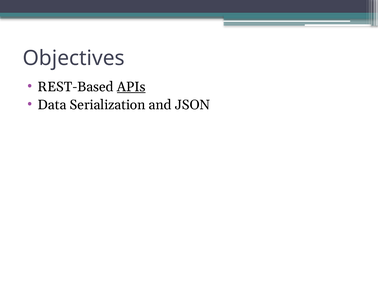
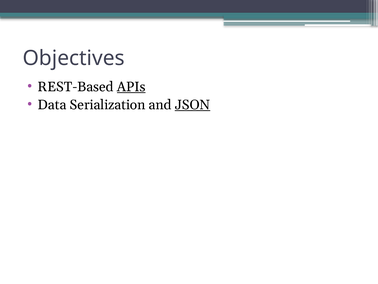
JSON underline: none -> present
